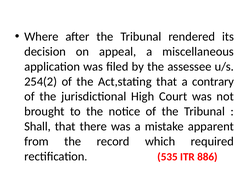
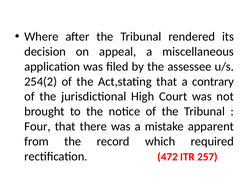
Shall: Shall -> Four
535: 535 -> 472
886: 886 -> 257
